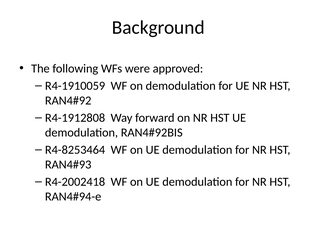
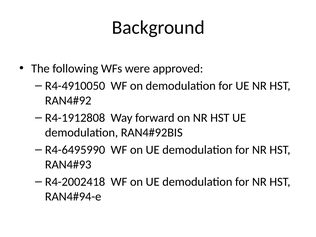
R4-1910059: R4-1910059 -> R4-4910050
R4-8253464: R4-8253464 -> R4-6495990
